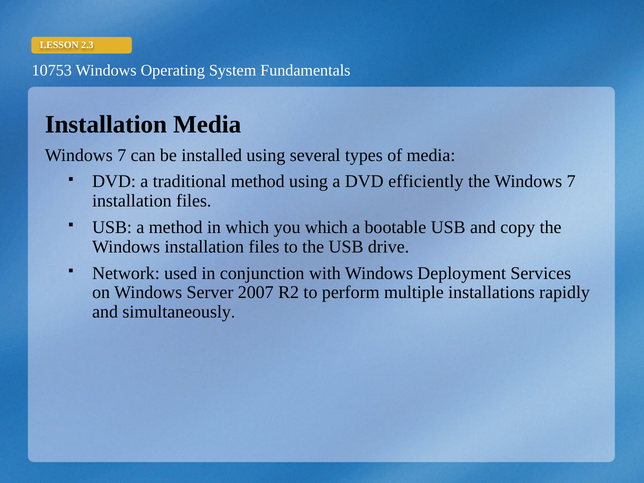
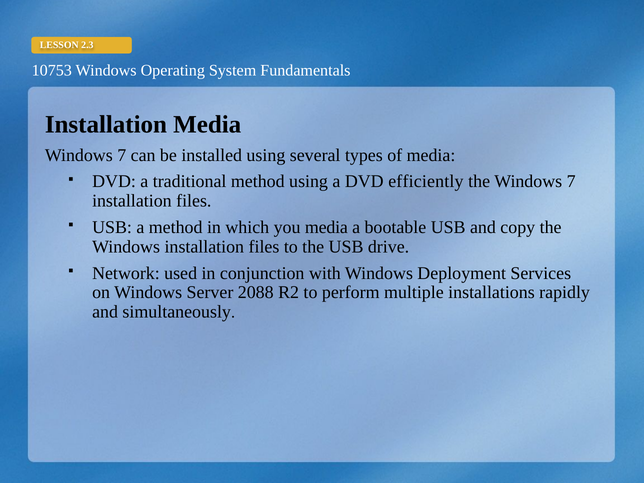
you which: which -> media
2007: 2007 -> 2088
